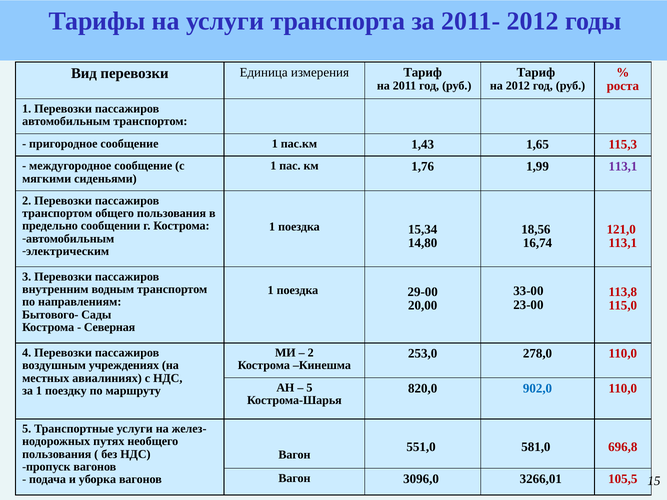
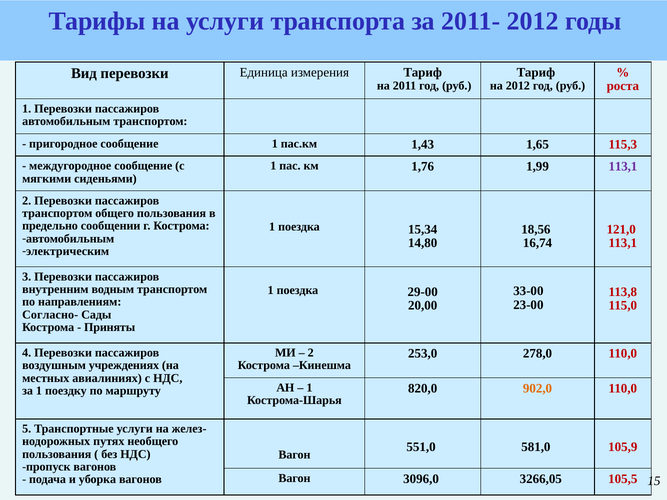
Бытового-: Бытового- -> Согласно-
Северная: Северная -> Приняты
5 at (309, 388): 5 -> 1
902,0 colour: blue -> orange
696,8: 696,8 -> 105,9
3266,01: 3266,01 -> 3266,05
